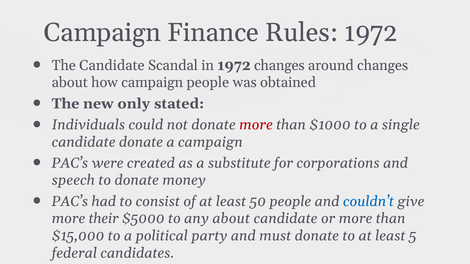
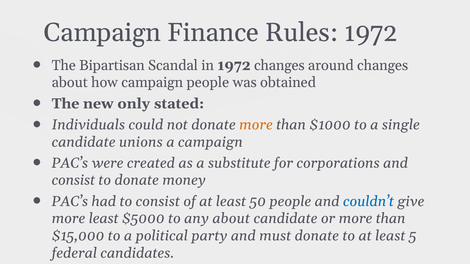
The Candidate: Candidate -> Bipartisan
more at (256, 125) colour: red -> orange
candidate donate: donate -> unions
speech at (73, 181): speech -> consist
more their: their -> least
